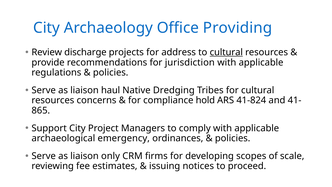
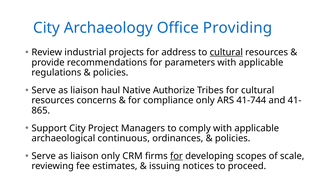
discharge: discharge -> industrial
jurisdiction: jurisdiction -> parameters
Dredging: Dredging -> Authorize
compliance hold: hold -> only
41-824: 41-824 -> 41-744
emergency: emergency -> continuous
for at (176, 156) underline: none -> present
